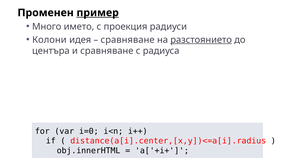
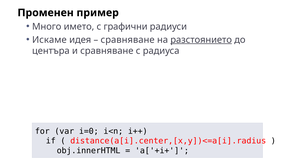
пример underline: present -> none
проекция: проекция -> графични
Колони: Колони -> Искаме
